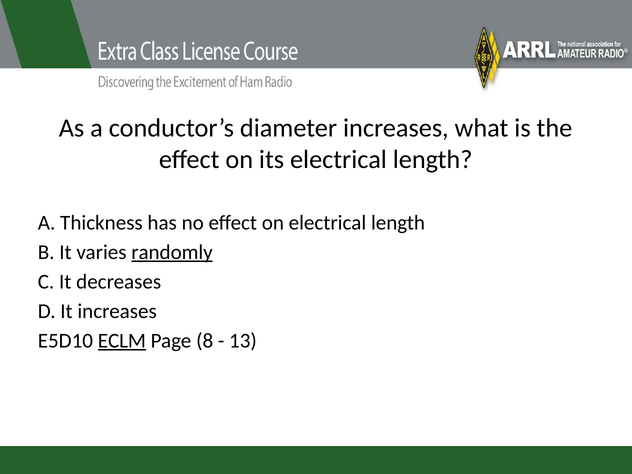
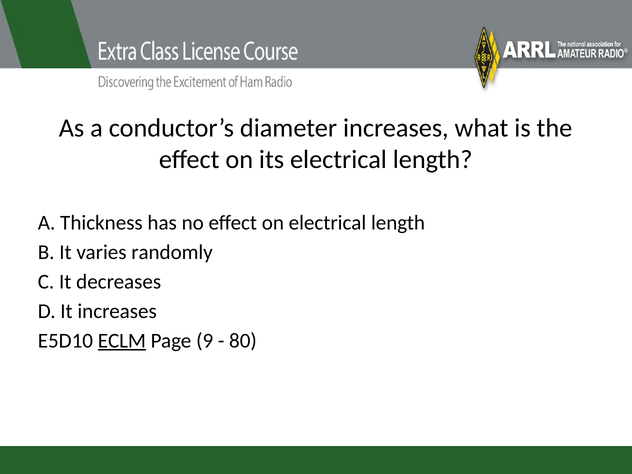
randomly underline: present -> none
8: 8 -> 9
13: 13 -> 80
